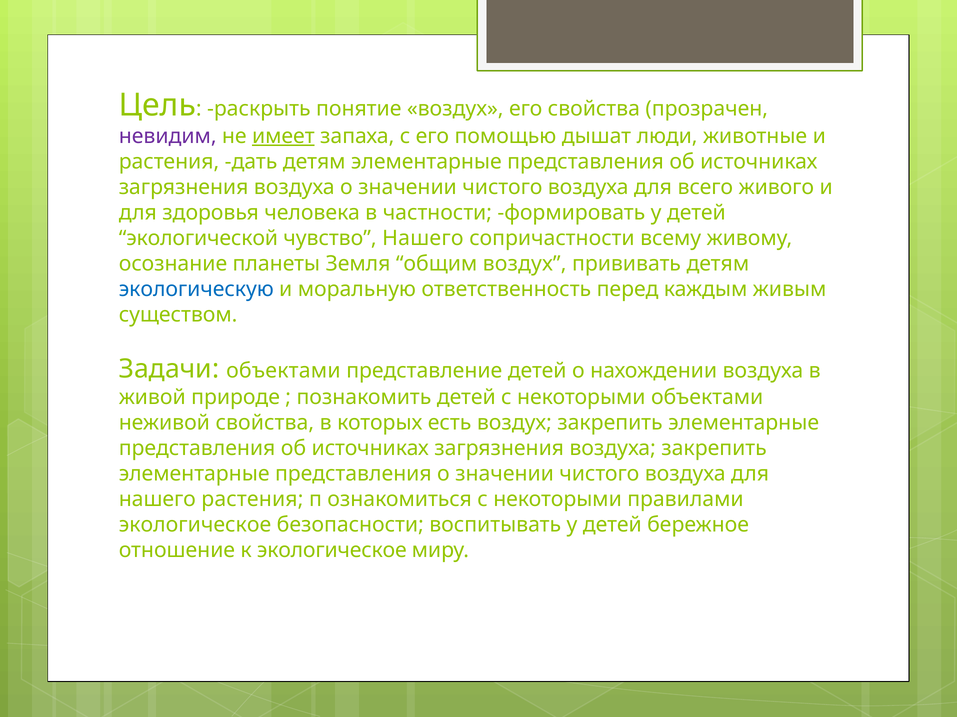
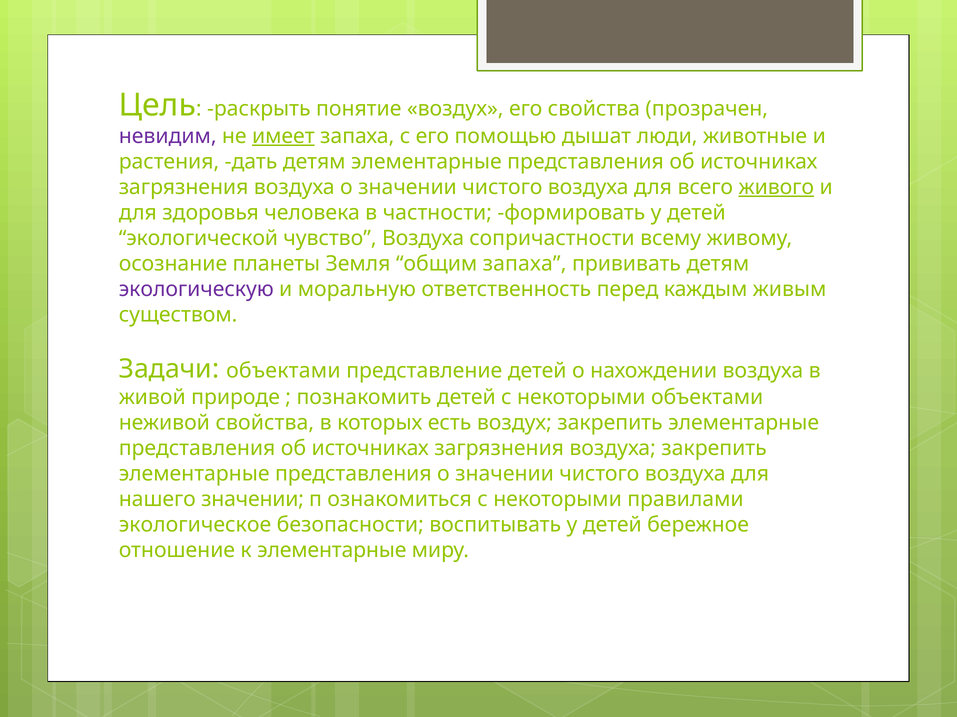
живого underline: none -> present
чувство Нашего: Нашего -> Воздуха
общим воздух: воздух -> запаха
экологическую colour: blue -> purple
нашего растения: растения -> значении
к экологическое: экологическое -> элементарные
